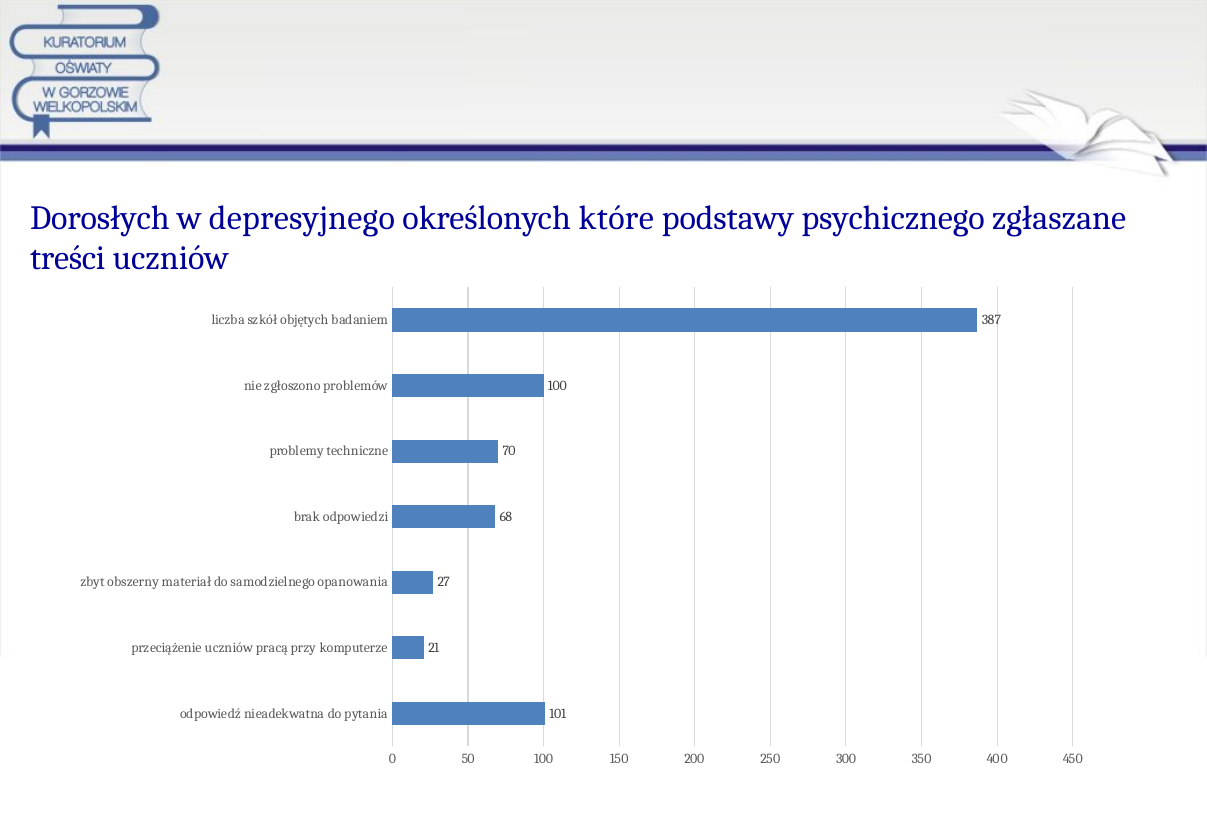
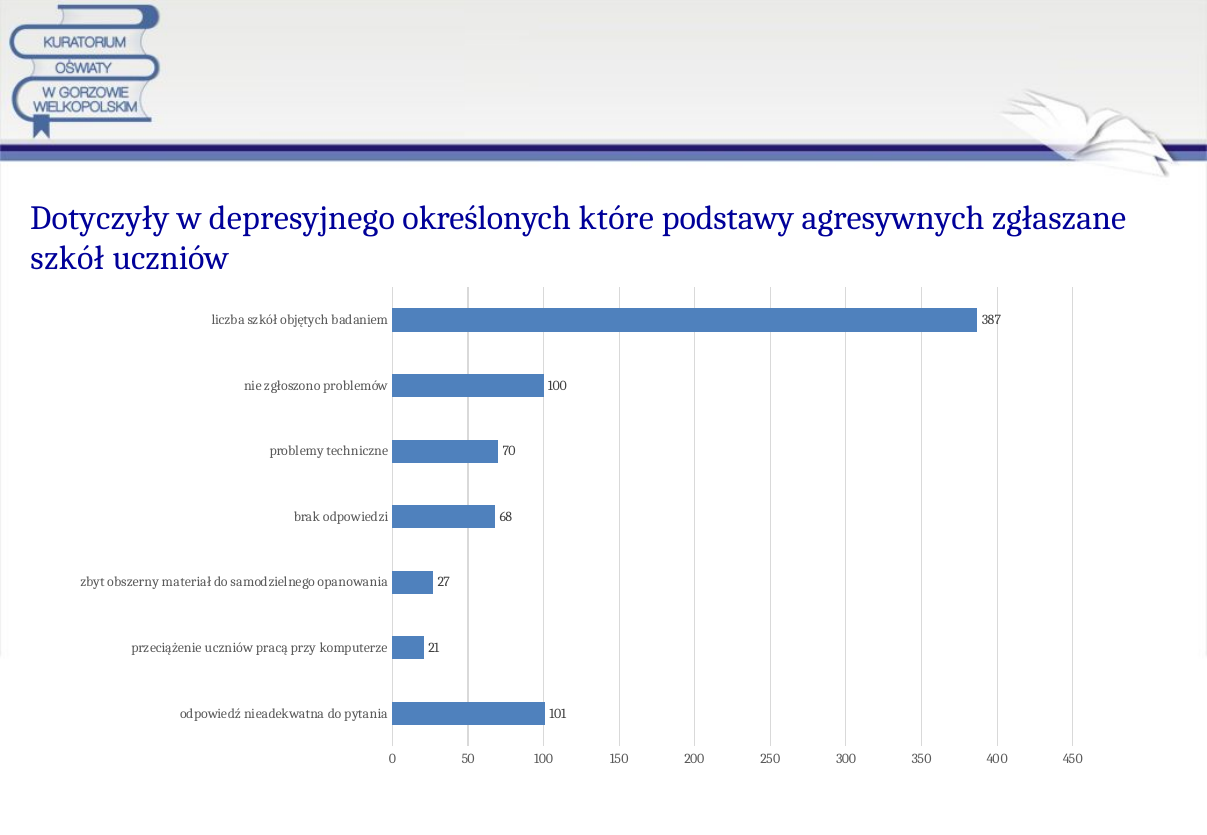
Dorosłych: Dorosłych -> Dotyczyły
psychicznego: psychicznego -> agresywnych
treści at (68, 259): treści -> szkół
